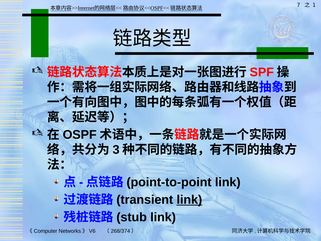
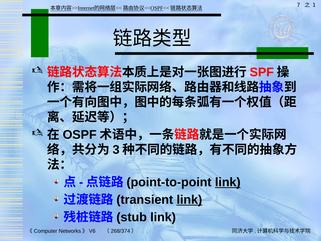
link at (228, 182) underline: none -> present
